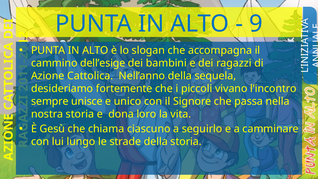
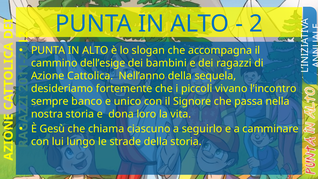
9 at (256, 24): 9 -> 2
unisce: unisce -> banco
